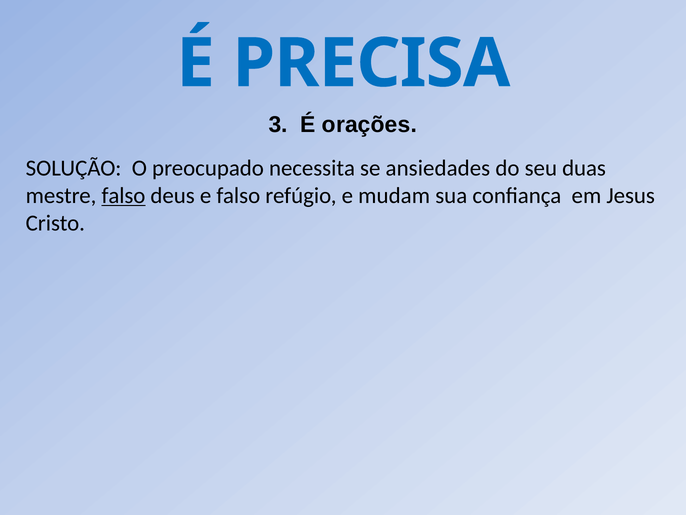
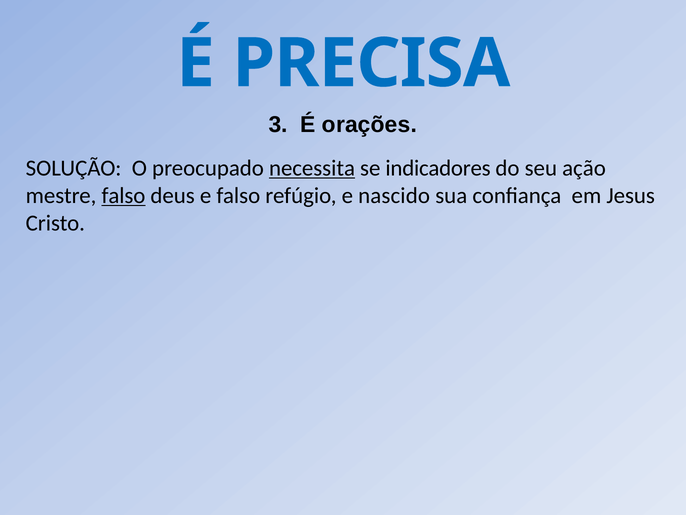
necessita underline: none -> present
ansiedades: ansiedades -> indicadores
duas: duas -> ação
mudam: mudam -> nascido
